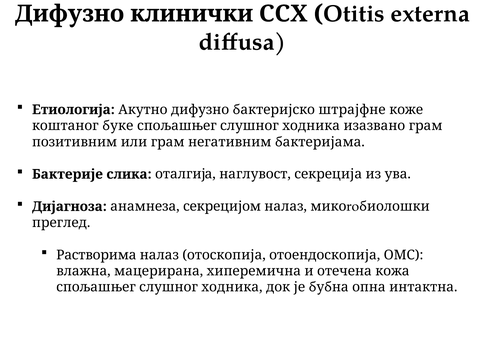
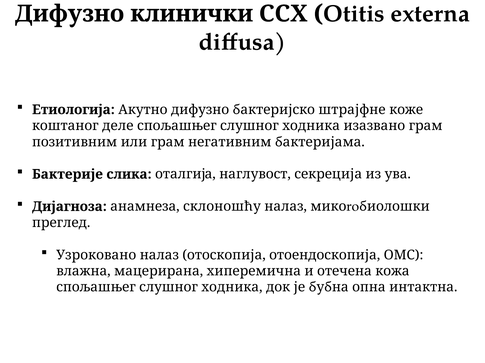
буке: буке -> деле
секрецијом: секрецијом -> склоношћу
Растворима: Растворима -> Узроковано
